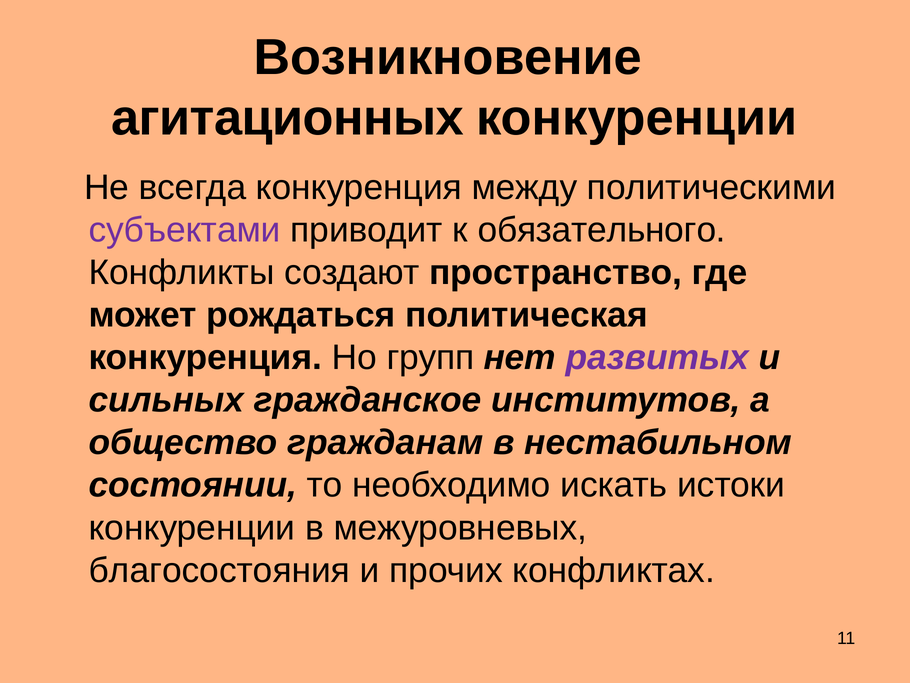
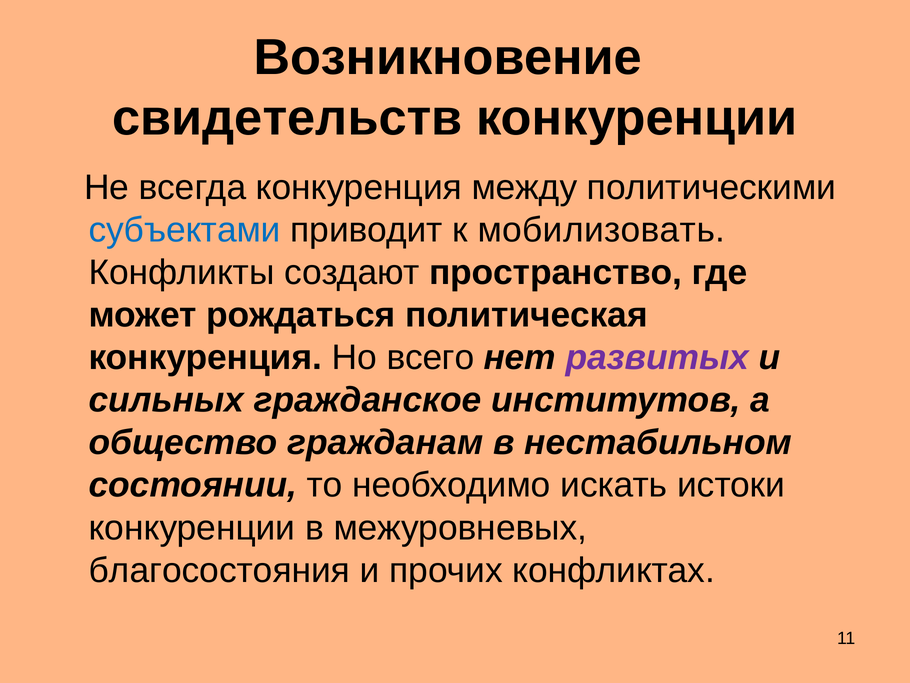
агитационных: агитационных -> свидетельств
субъектами colour: purple -> blue
обязательного: обязательного -> мобилизовать
групп: групп -> всего
